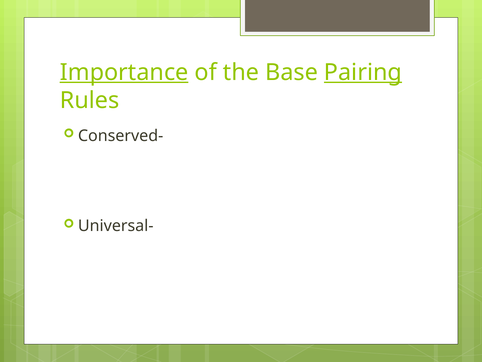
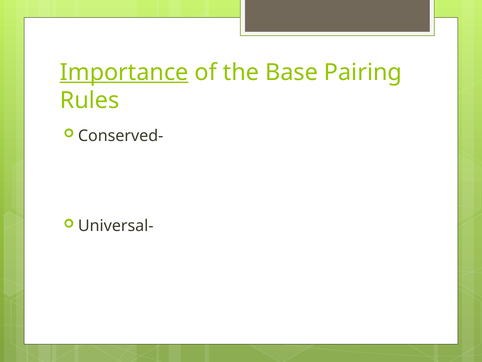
Pairing underline: present -> none
